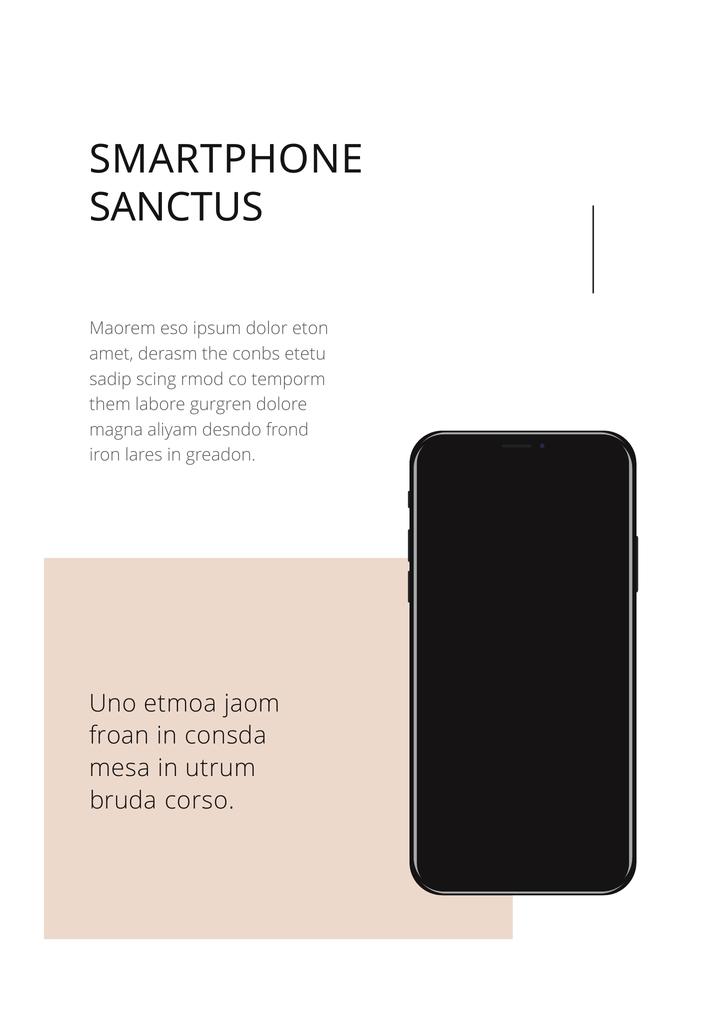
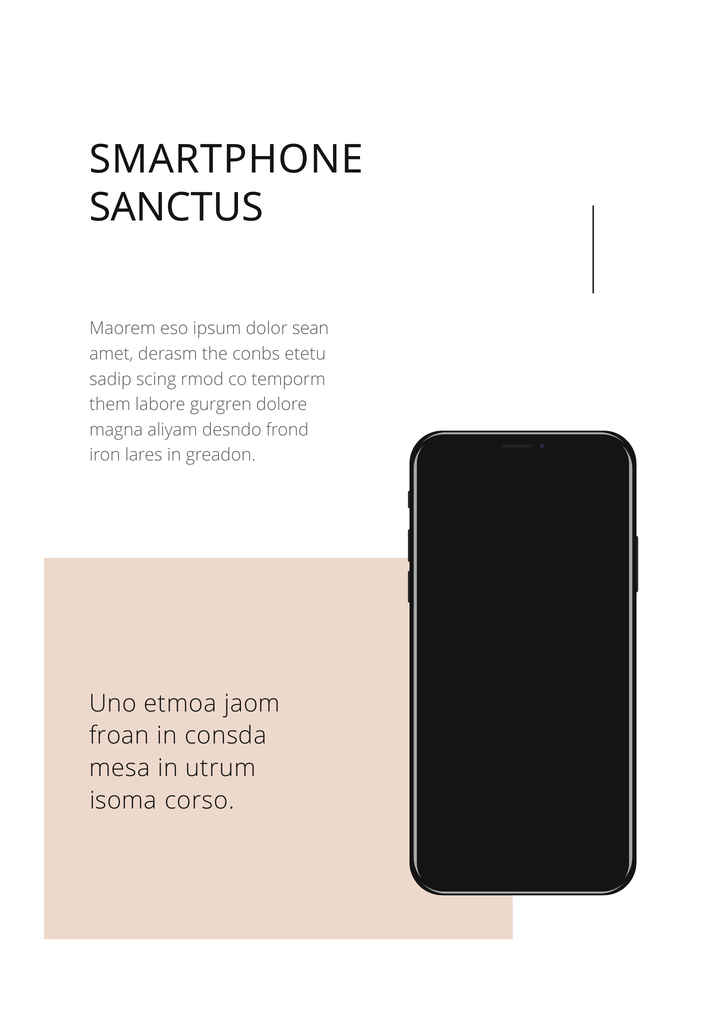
eton: eton -> sean
bruda: bruda -> isoma
